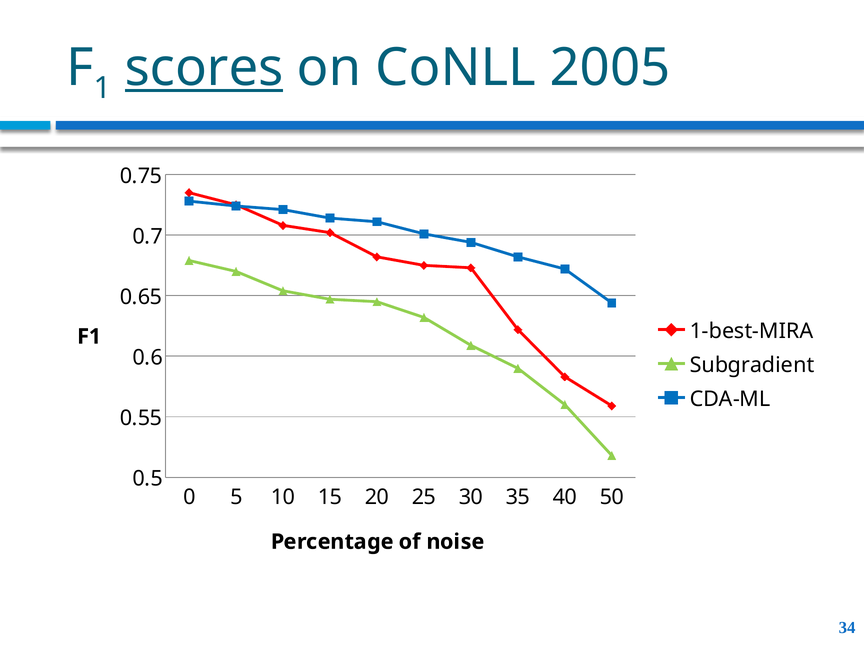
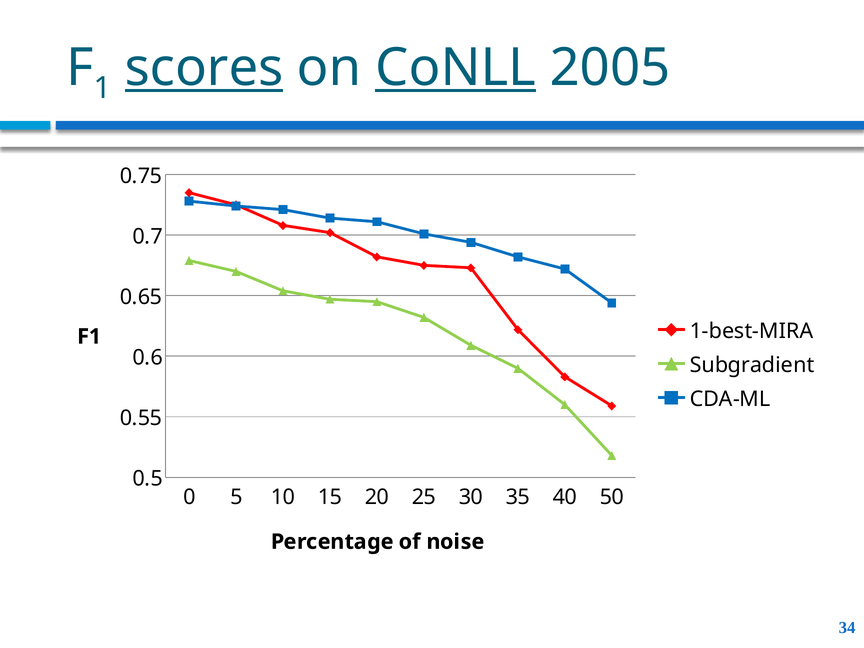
CoNLL underline: none -> present
